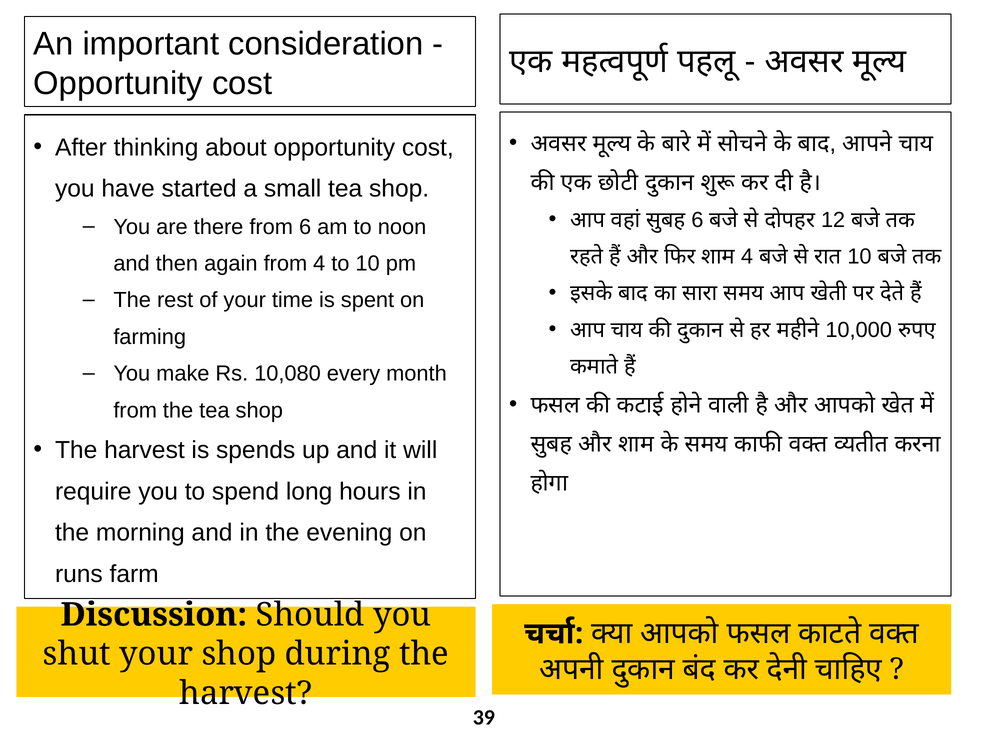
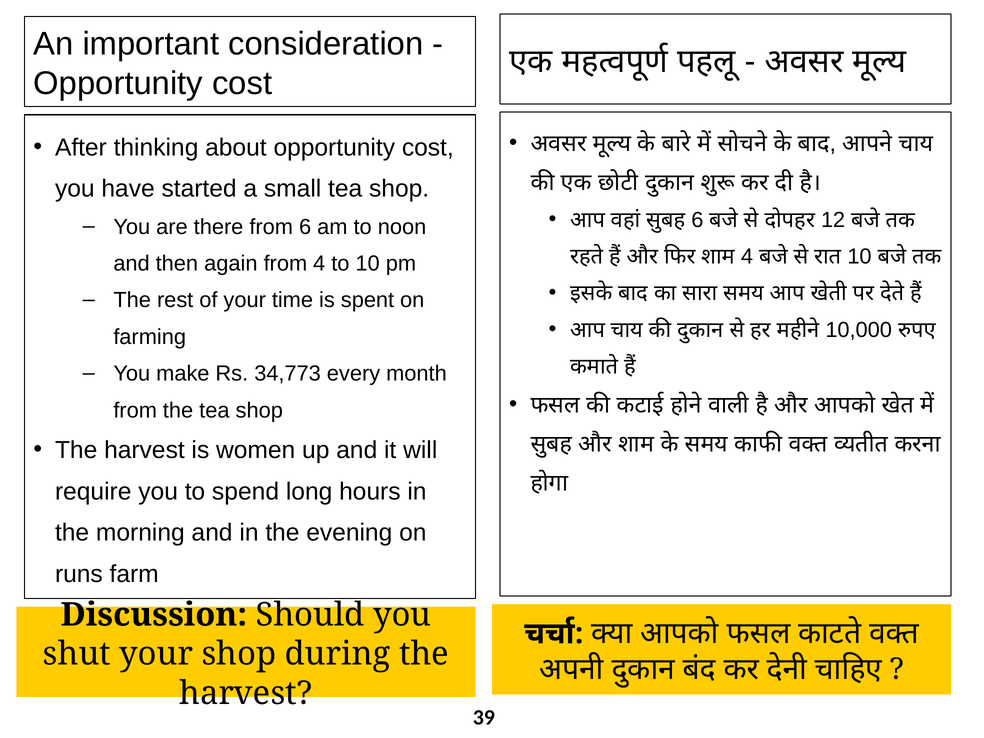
10,080: 10,080 -> 34,773
spends: spends -> women
